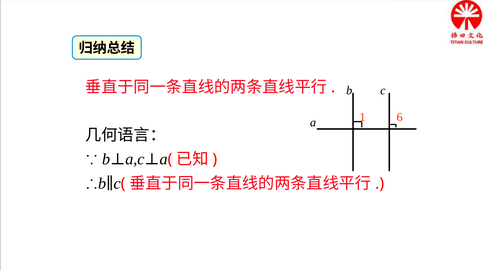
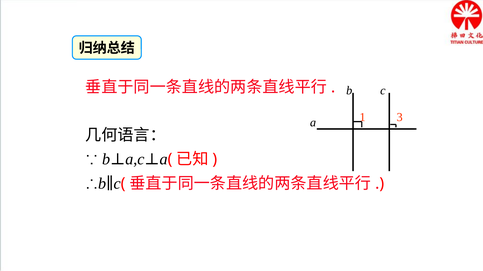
6: 6 -> 3
